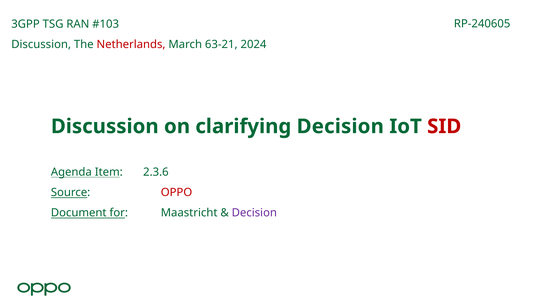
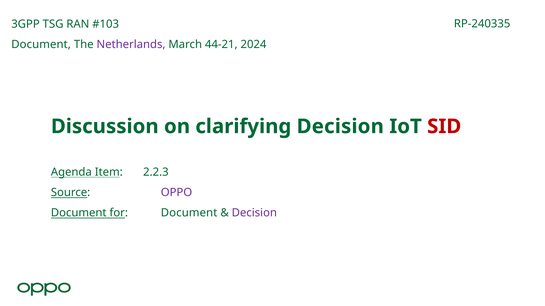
RP-240605: RP-240605 -> RP-240335
Discussion at (41, 45): Discussion -> Document
Netherlands colour: red -> purple
63-21: 63-21 -> 44-21
2.3.6: 2.3.6 -> 2.2.3
OPPO colour: red -> purple
for Maastricht: Maastricht -> Document
